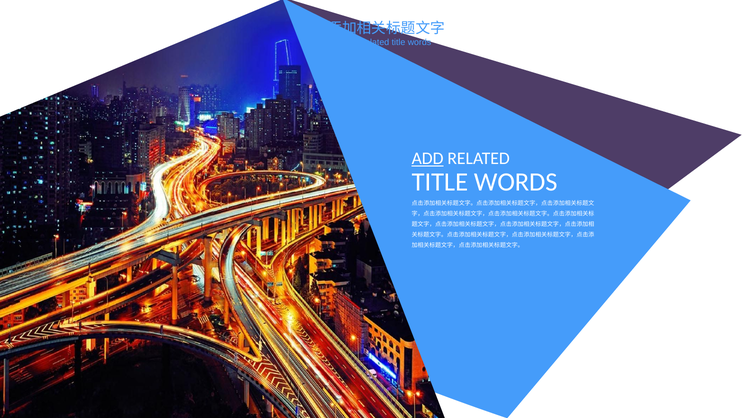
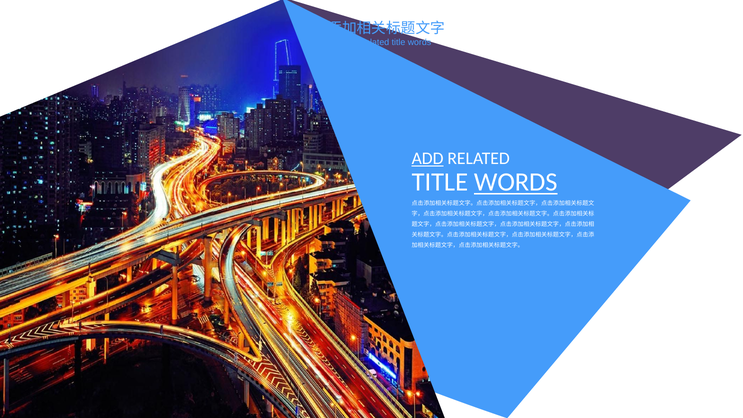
WORDS at (516, 182) underline: none -> present
